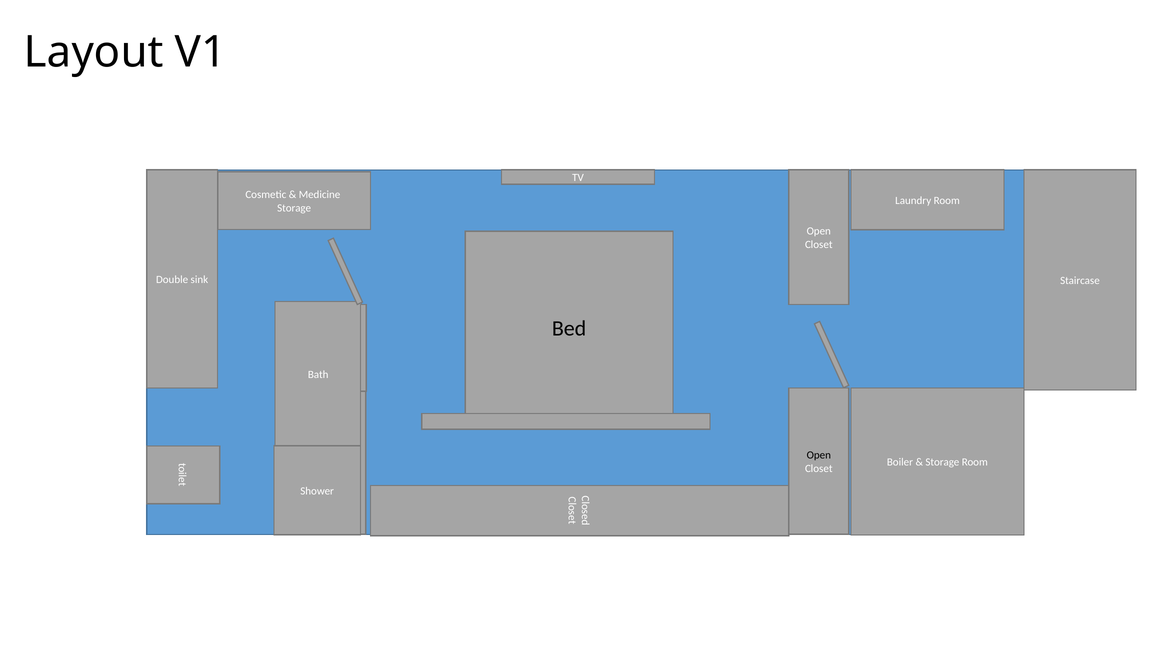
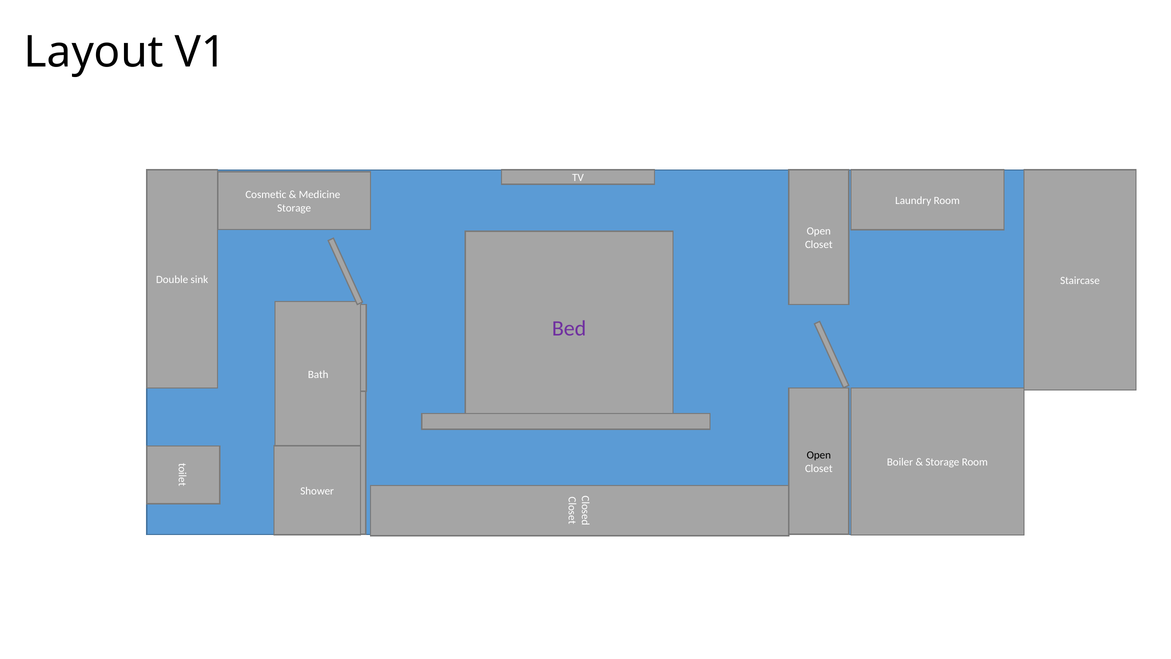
Bed colour: black -> purple
